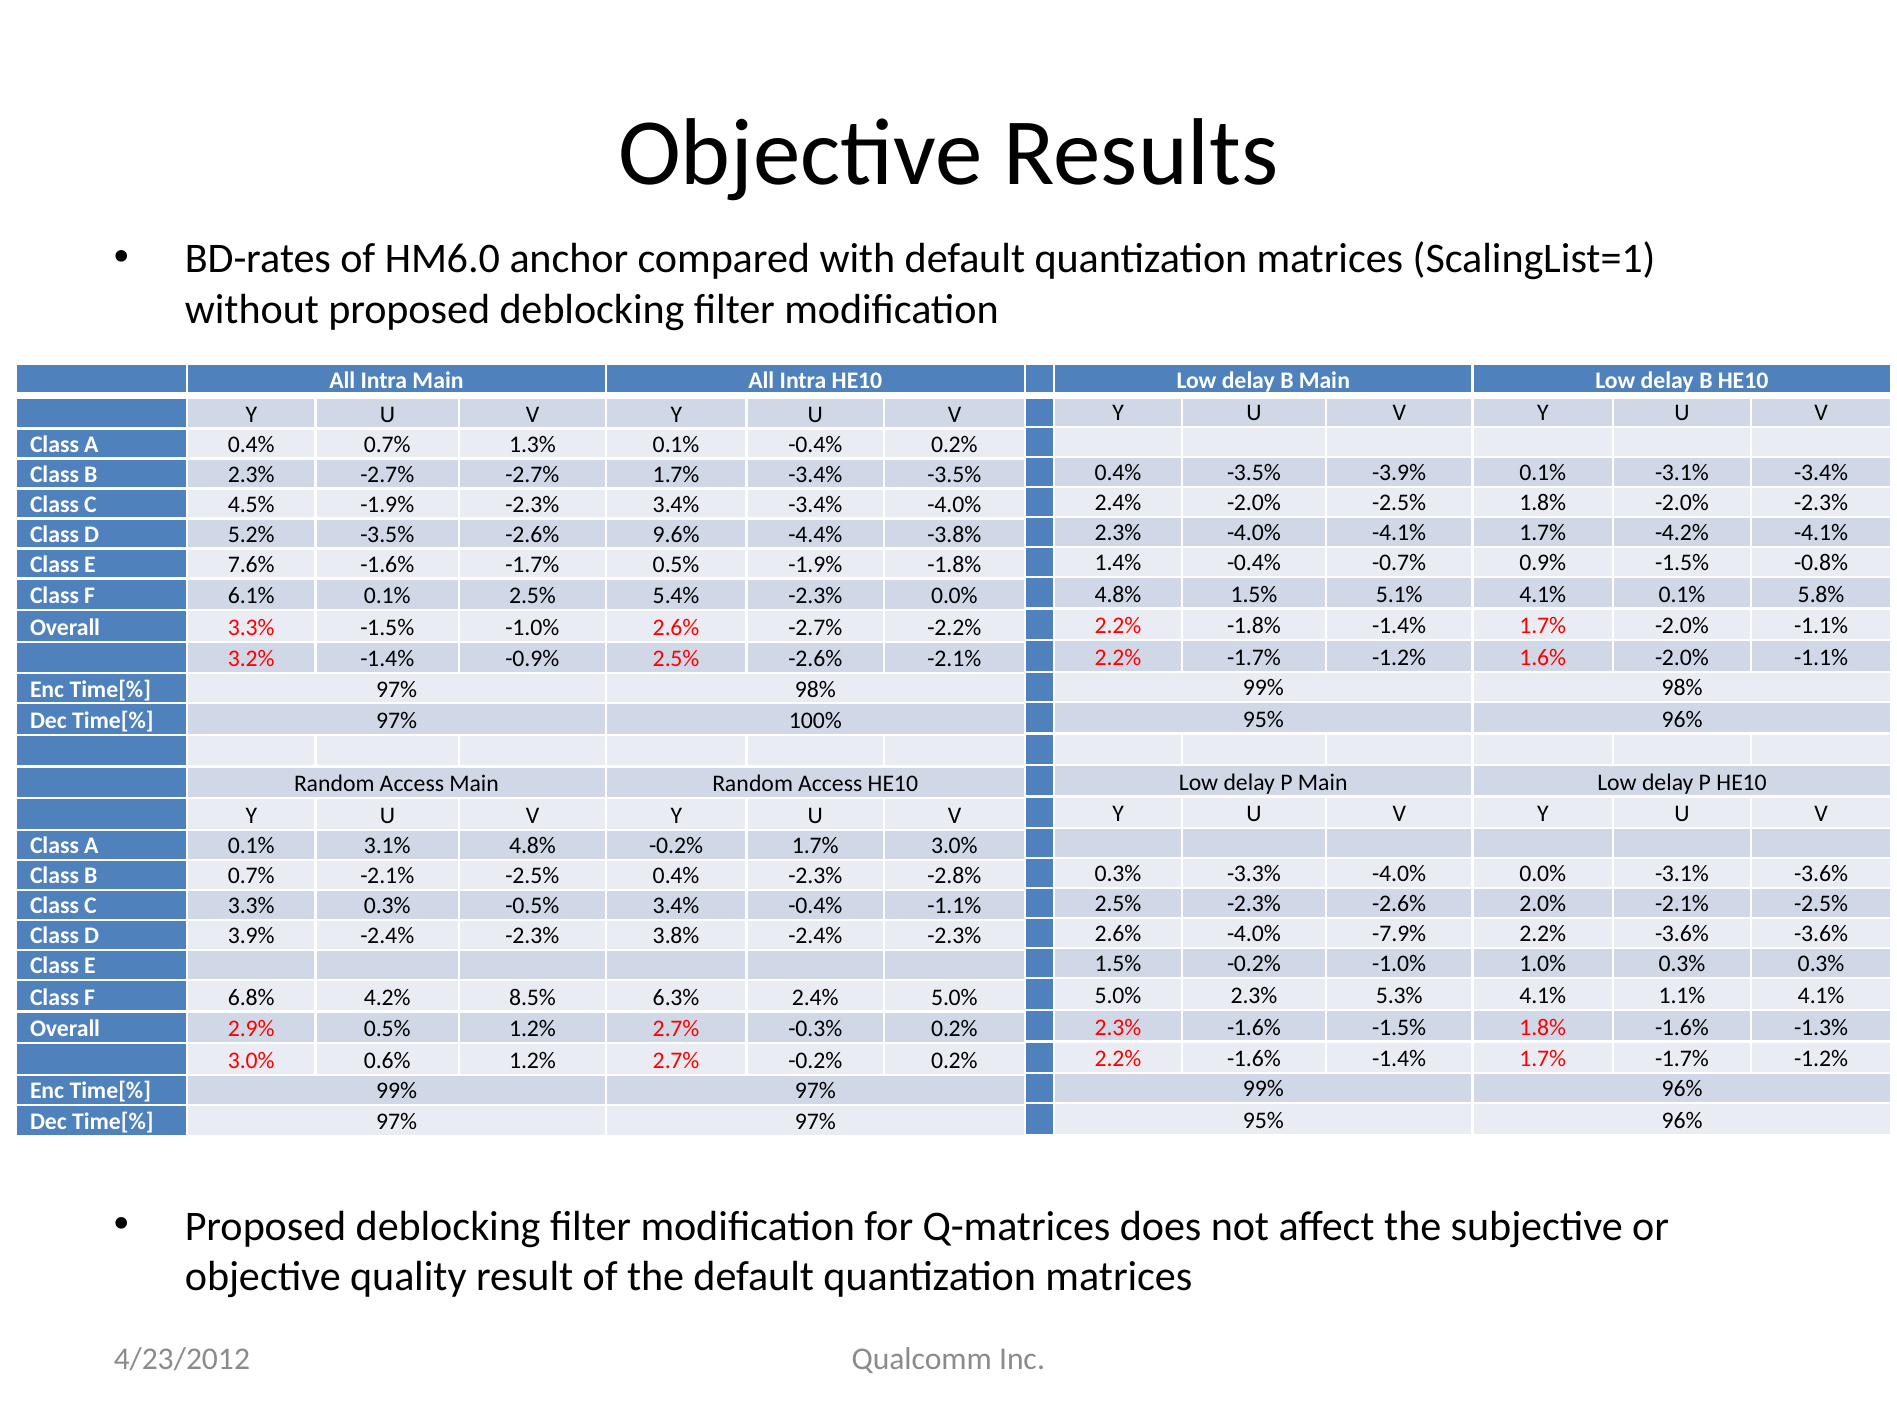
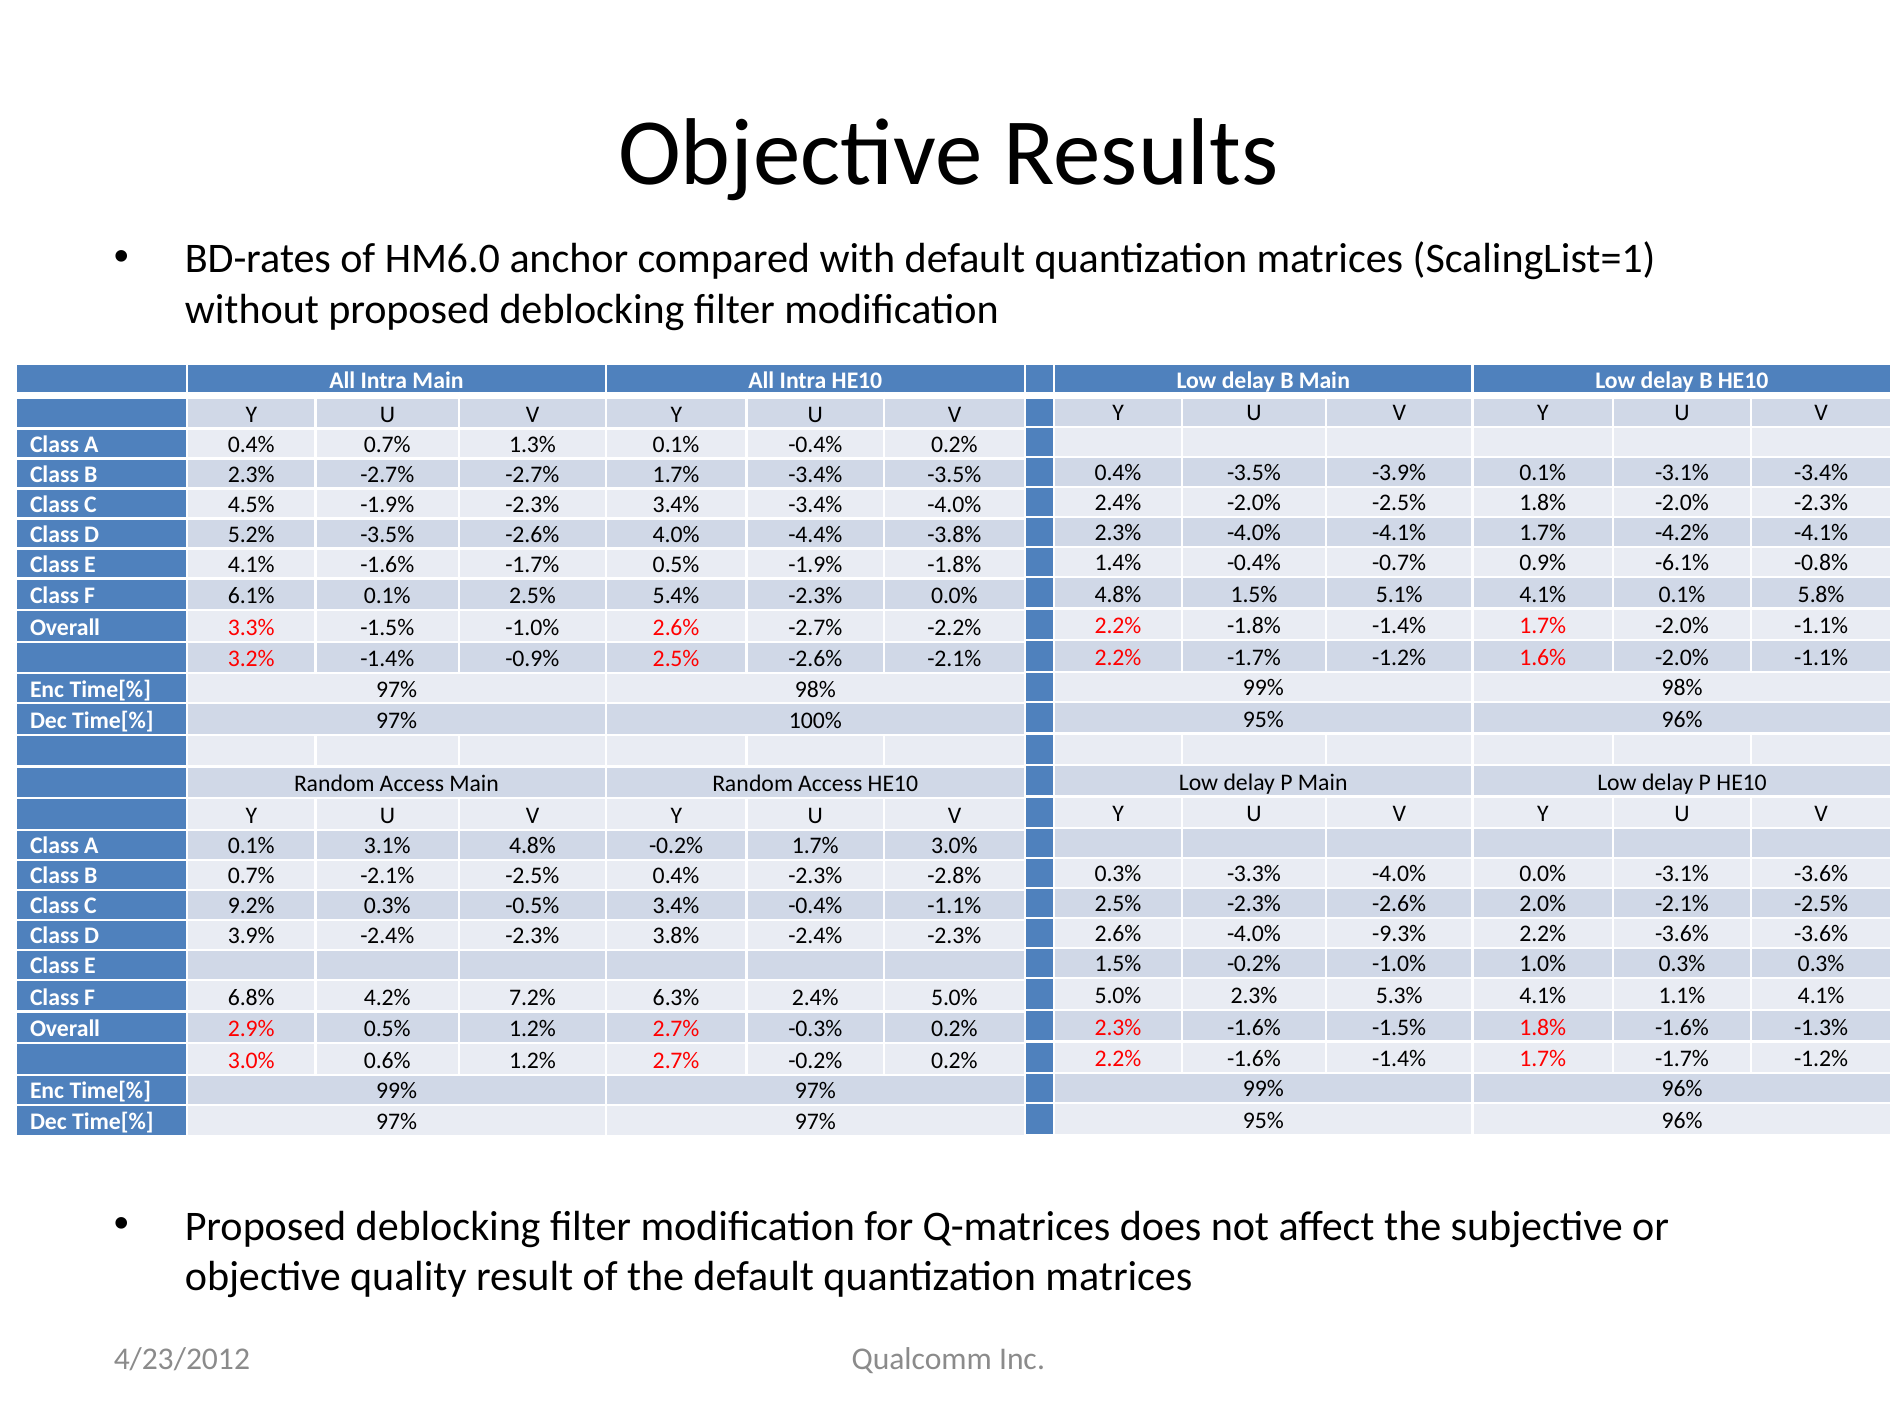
9.6%: 9.6% -> 4.0%
0.9% -1.5%: -1.5% -> -6.1%
E 7.6%: 7.6% -> 4.1%
C 3.3%: 3.3% -> 9.2%
-7.9%: -7.9% -> -9.3%
8.5%: 8.5% -> 7.2%
